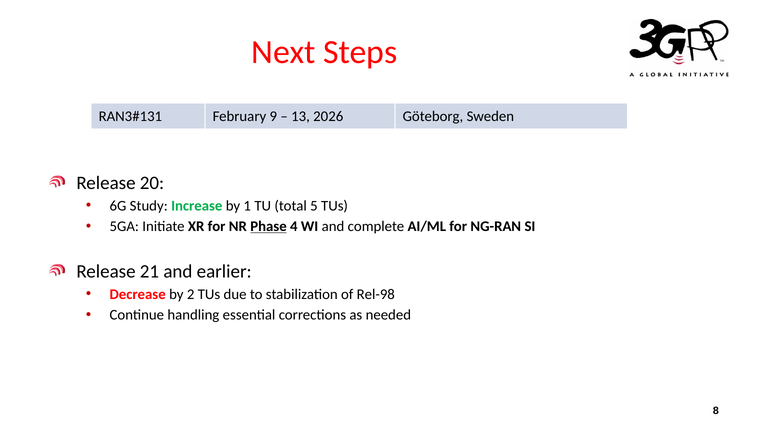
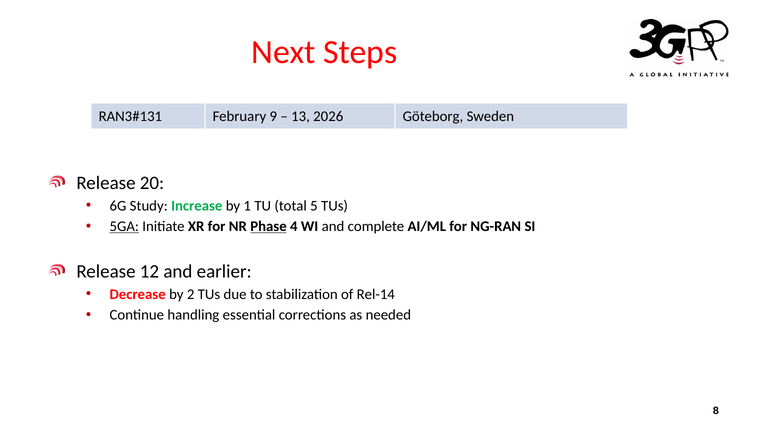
5GA underline: none -> present
21: 21 -> 12
Rel-98: Rel-98 -> Rel-14
